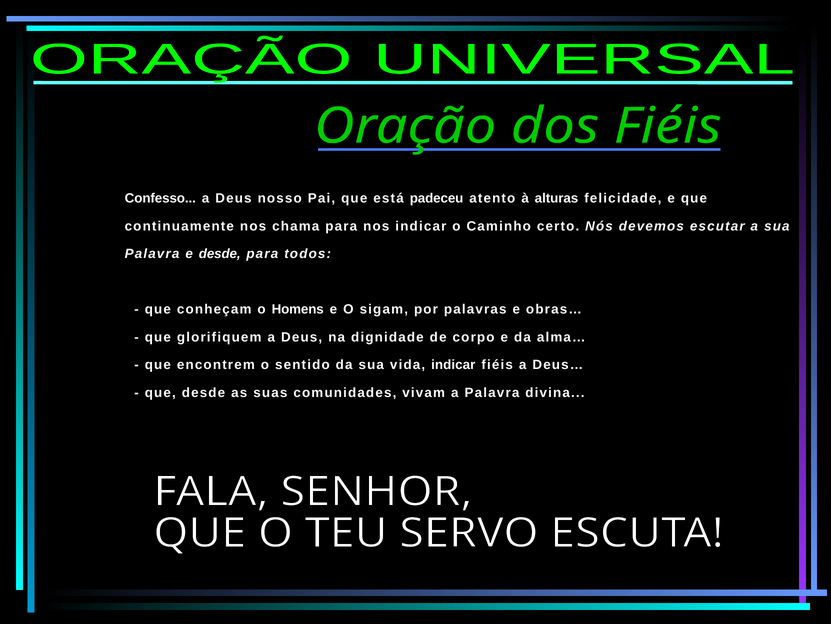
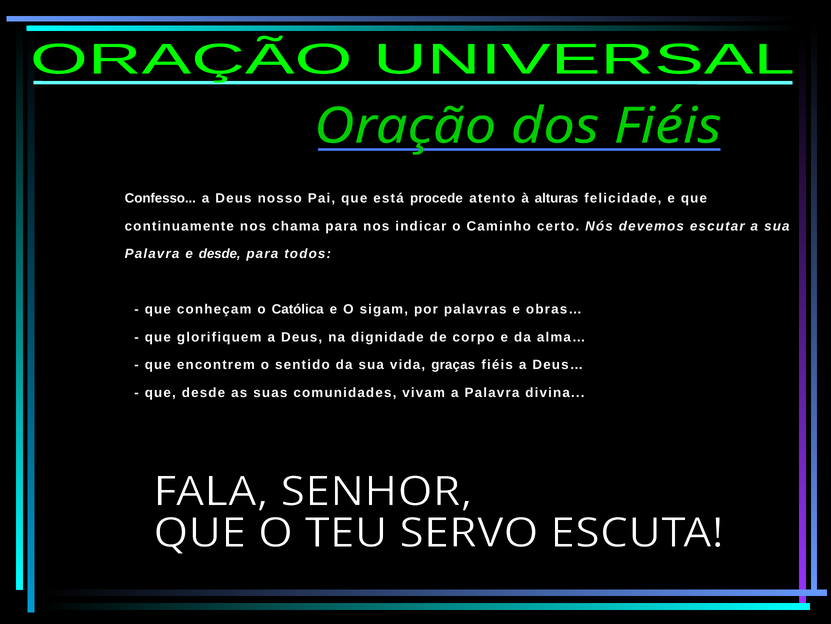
padeceu: padeceu -> procede
Homens: Homens -> Católica
vida indicar: indicar -> graças
